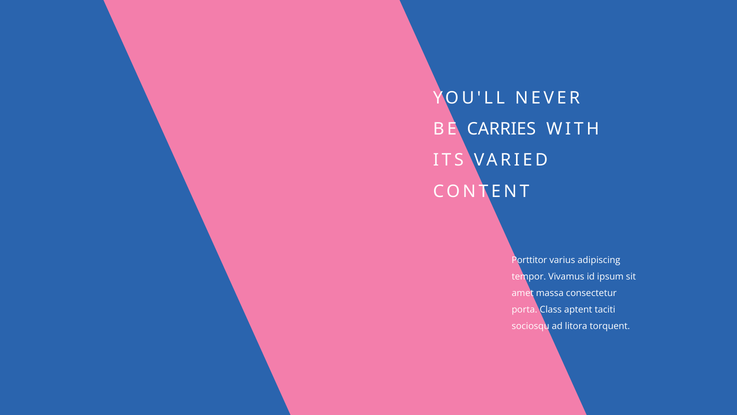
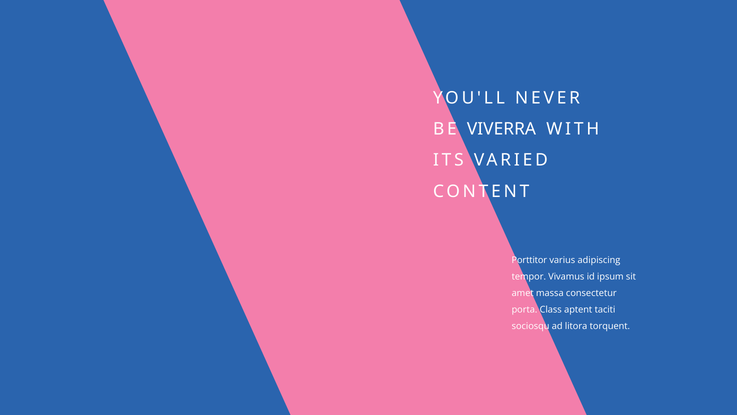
CARRIES: CARRIES -> VIVERRA
